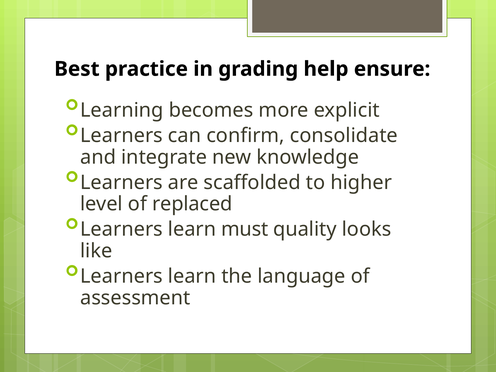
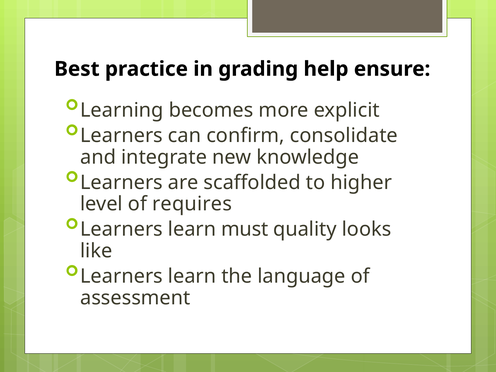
replaced: replaced -> requires
